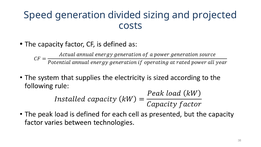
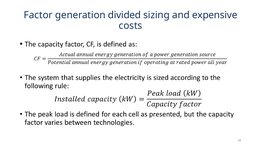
Speed: Speed -> Factor
projected: projected -> expensive
